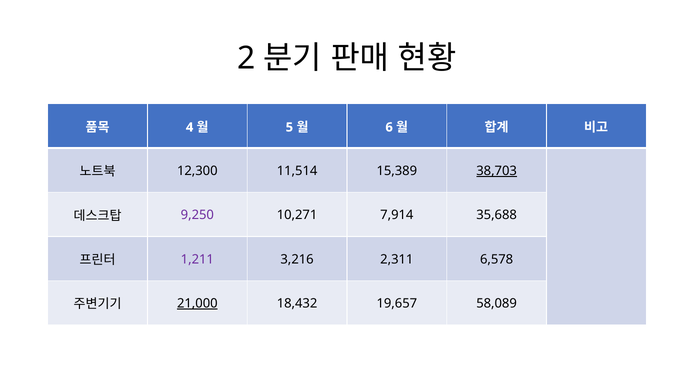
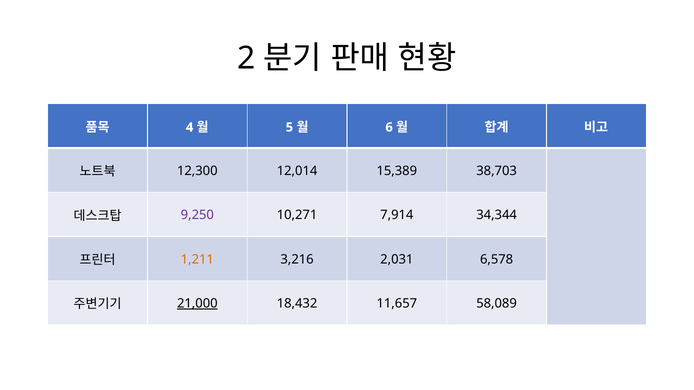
11,514: 11,514 -> 12,014
38,703 underline: present -> none
35,688: 35,688 -> 34,344
1,211 colour: purple -> orange
2,311: 2,311 -> 2,031
19,657: 19,657 -> 11,657
